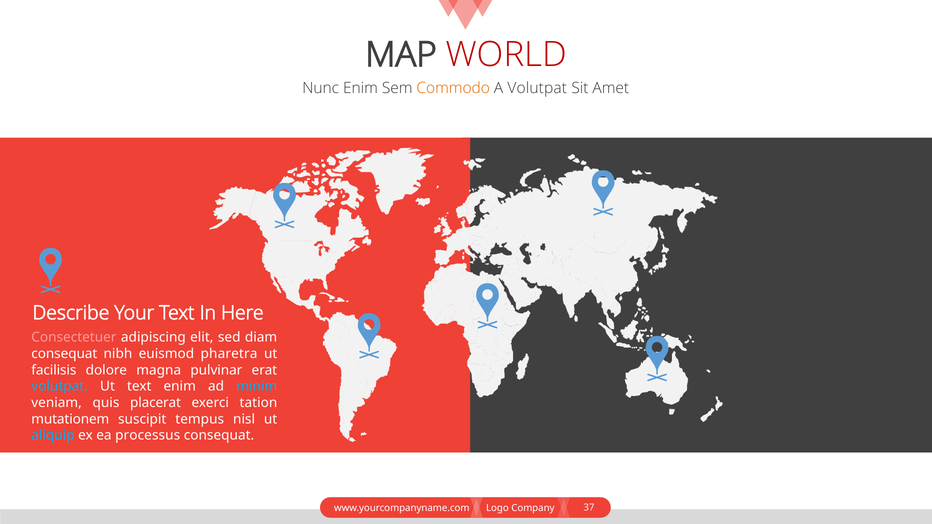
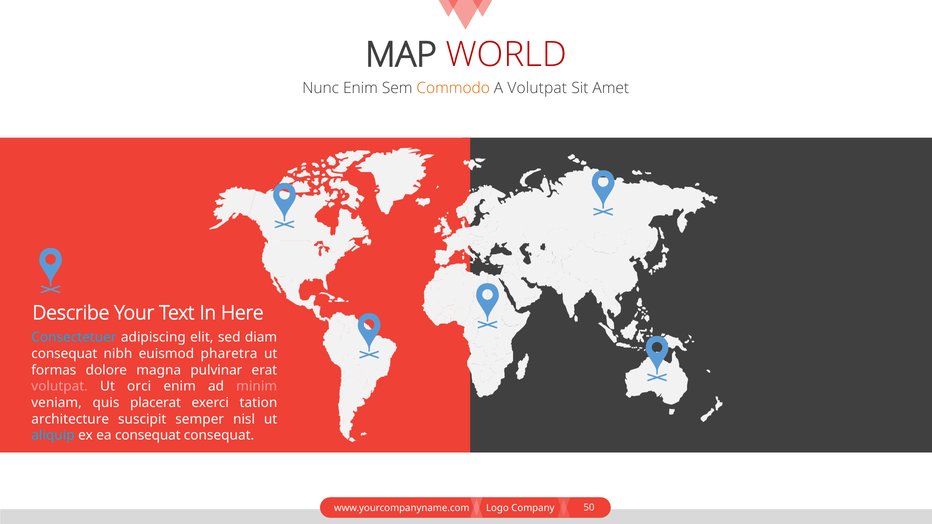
Consectetuer colour: pink -> light blue
facilisis: facilisis -> formas
volutpat at (60, 387) colour: light blue -> pink
Ut text: text -> orci
minim colour: light blue -> pink
mutationem: mutationem -> architecture
tempus: tempus -> semper
ea processus: processus -> consequat
37: 37 -> 50
